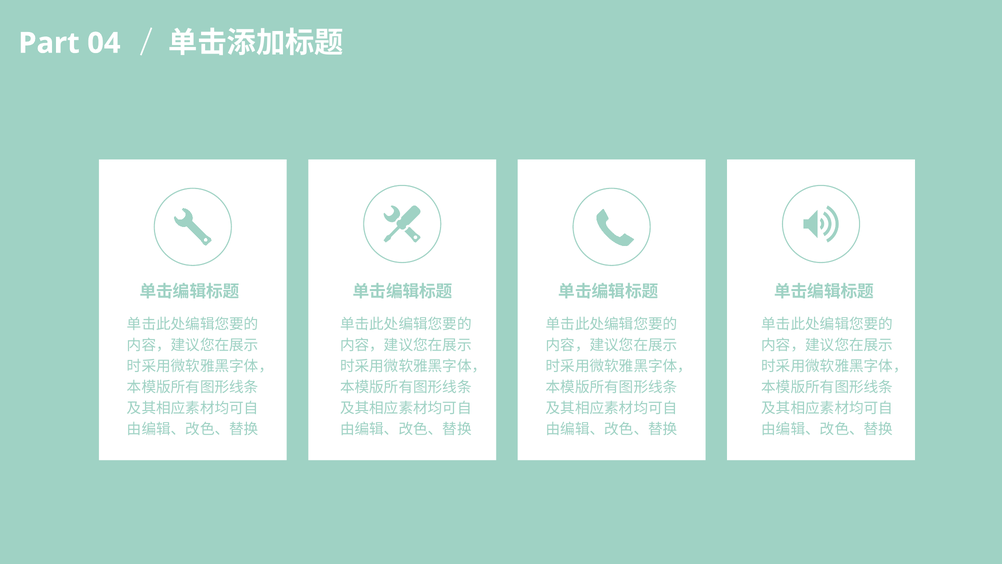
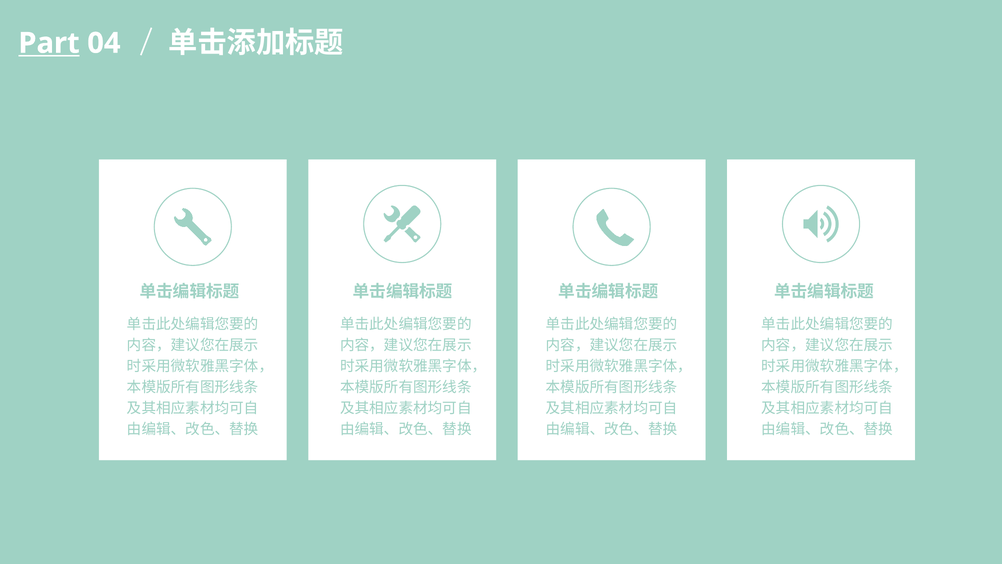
Part underline: none -> present
